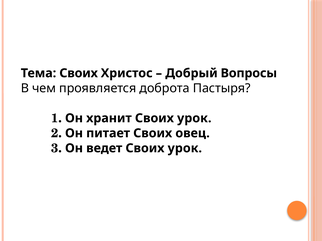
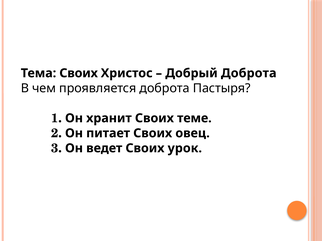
Добрый Вопросы: Вопросы -> Доброта
хранит Своих урок: урок -> теме
